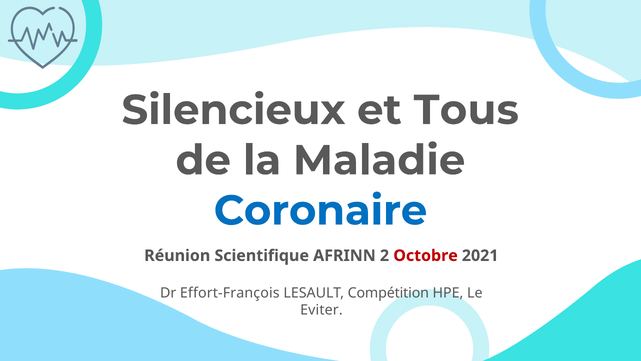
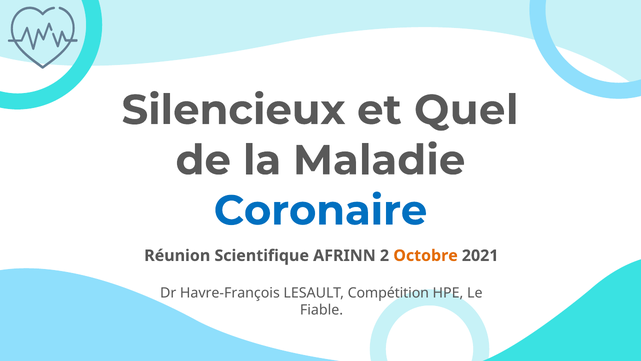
Tous: Tous -> Quel
Octobre colour: red -> orange
Effort-François: Effort-François -> Havre-François
Eviter: Eviter -> Fiable
